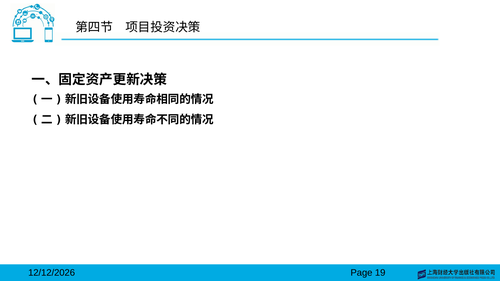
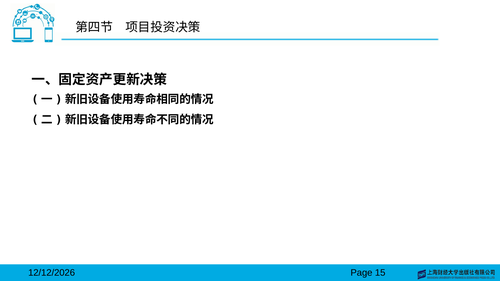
19: 19 -> 15
